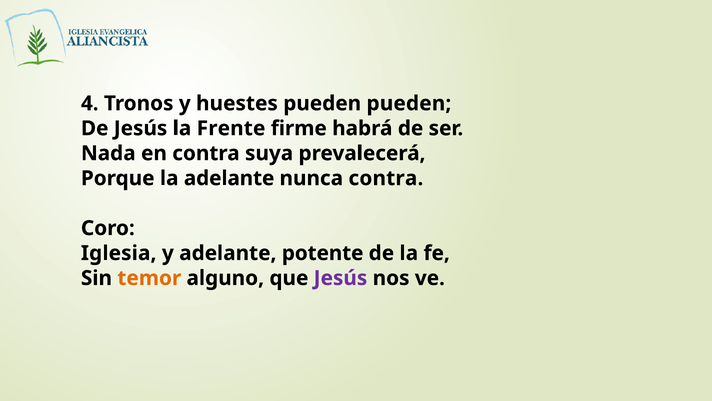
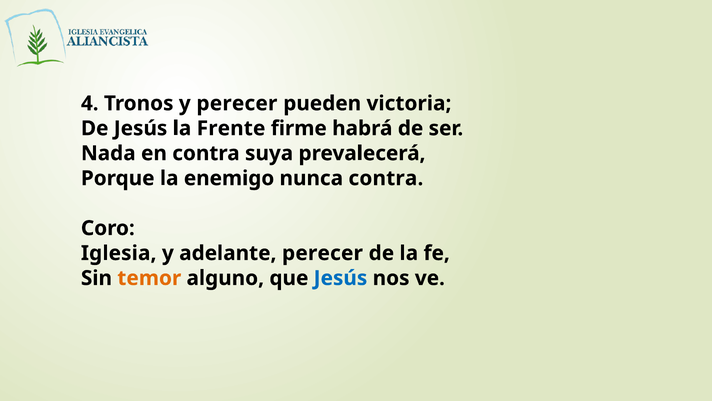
y huestes: huestes -> perecer
pueden pueden: pueden -> victoria
la adelante: adelante -> enemigo
adelante potente: potente -> perecer
Jesús at (341, 278) colour: purple -> blue
